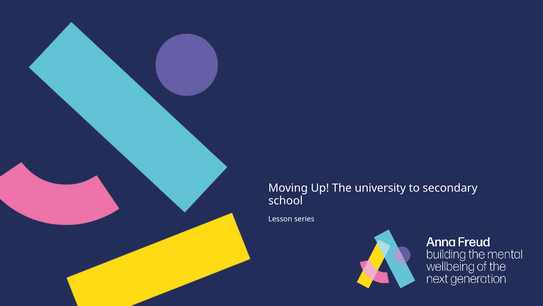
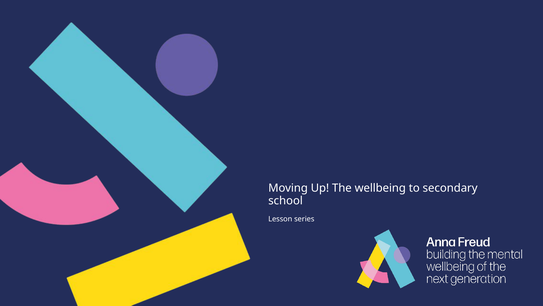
university: university -> wellbeing
